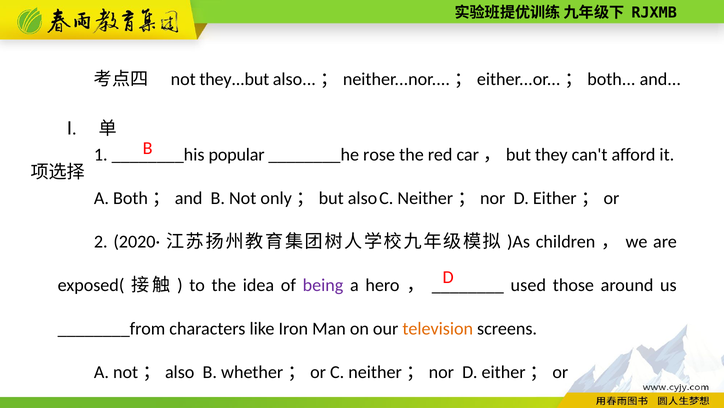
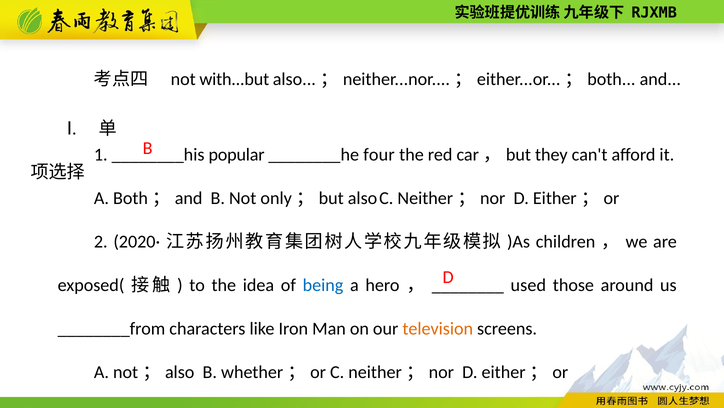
they...but: they...but -> with...but
rose: rose -> four
being colour: purple -> blue
